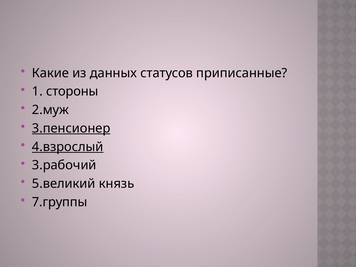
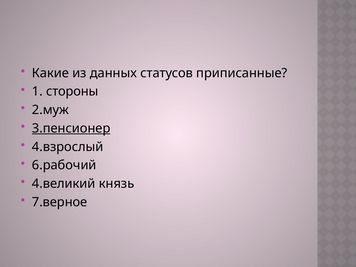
4.взрослый underline: present -> none
3.рабочий: 3.рабочий -> 6.рабочий
5.великий: 5.великий -> 4.великий
7.группы: 7.группы -> 7.верное
